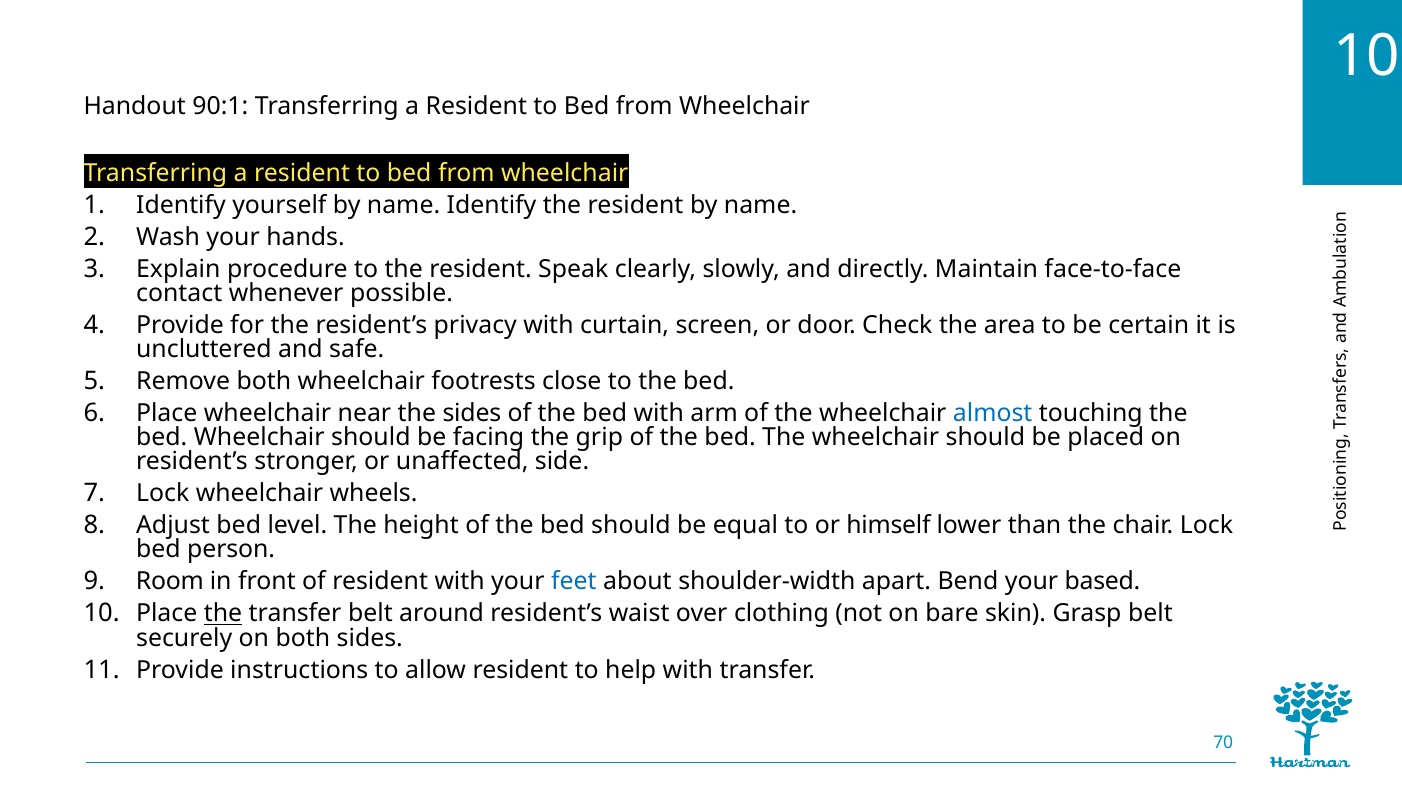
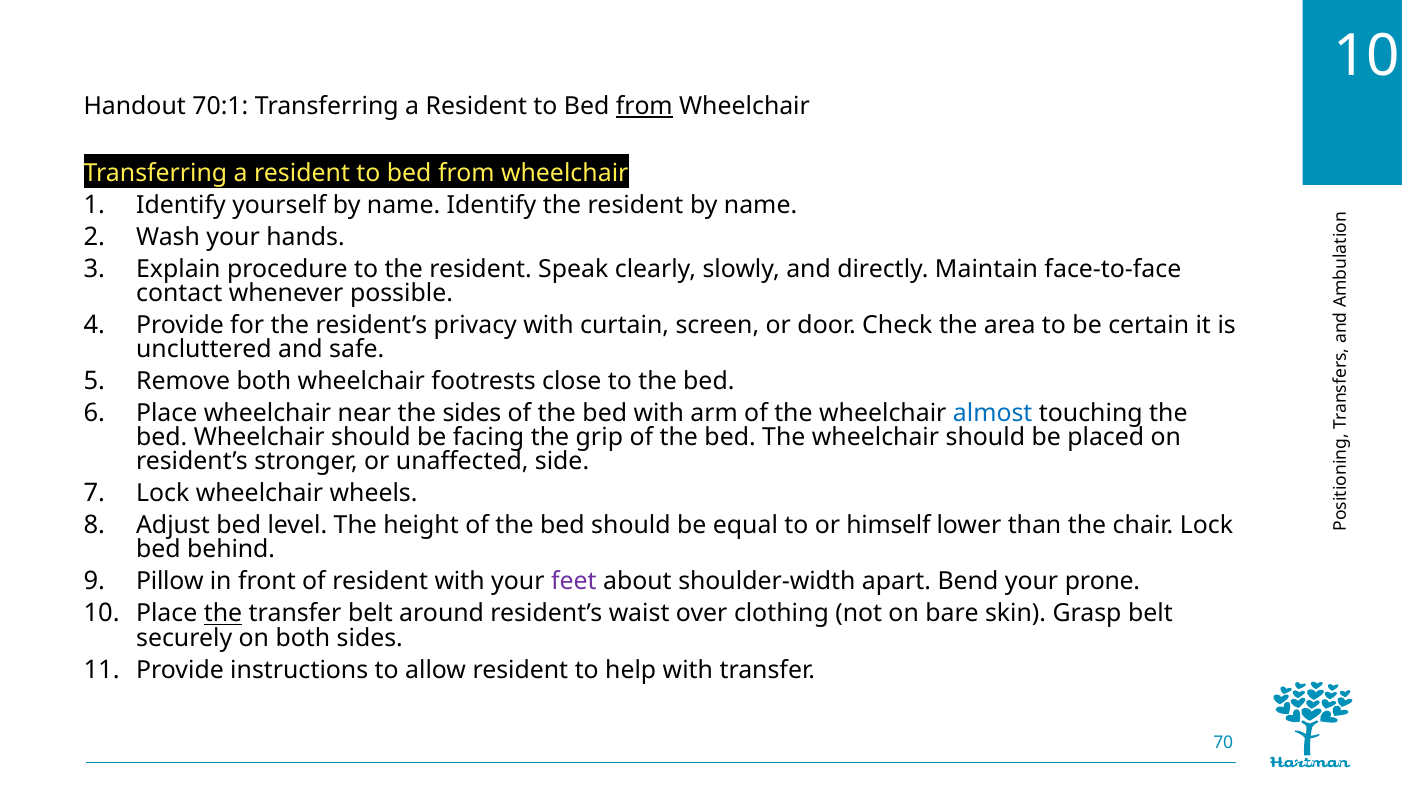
90:1: 90:1 -> 70:1
from at (644, 106) underline: none -> present
person: person -> behind
Room: Room -> Pillow
feet colour: blue -> purple
based: based -> prone
